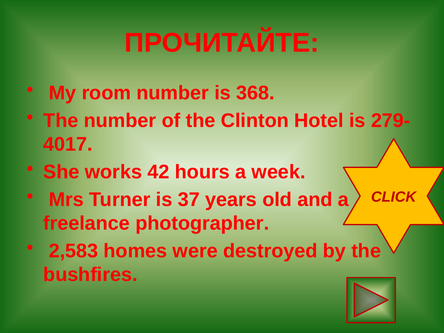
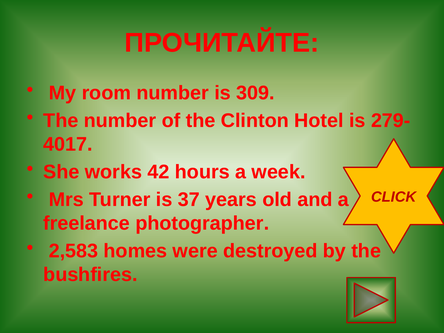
368: 368 -> 309
